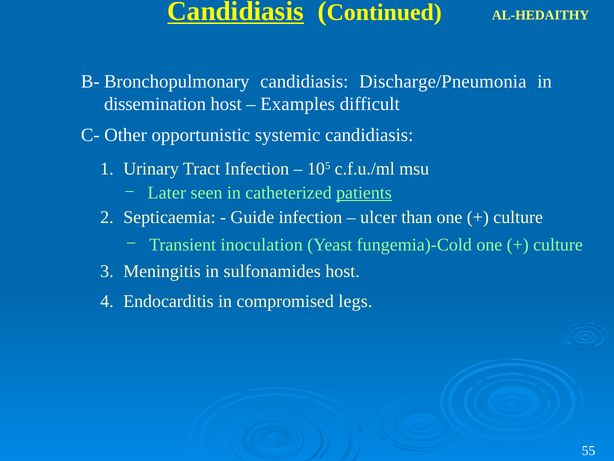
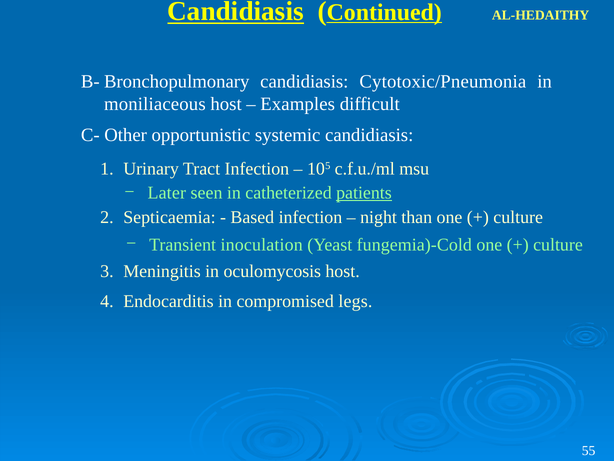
Continued underline: none -> present
Discharge/Pneumonia: Discharge/Pneumonia -> Cytotoxic/Pneumonia
dissemination: dissemination -> moniliaceous
Guide: Guide -> Based
ulcer: ulcer -> night
sulfonamides: sulfonamides -> oculomycosis
